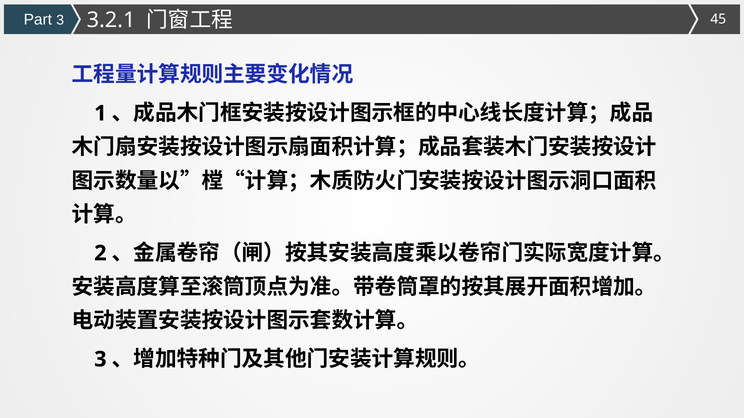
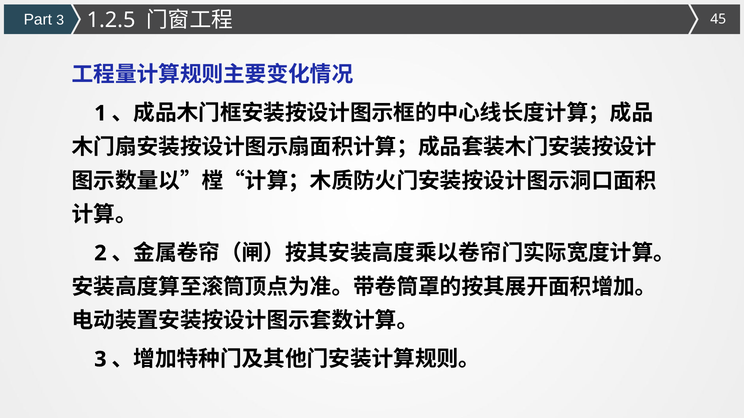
3.2.1: 3.2.1 -> 1.2.5
